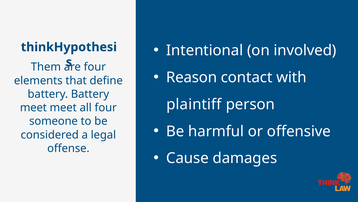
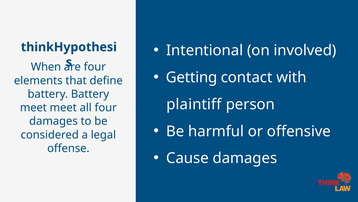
Them: Them -> When
Reason: Reason -> Getting
someone at (53, 121): someone -> damages
